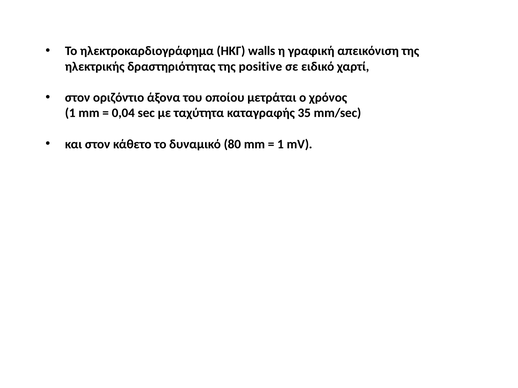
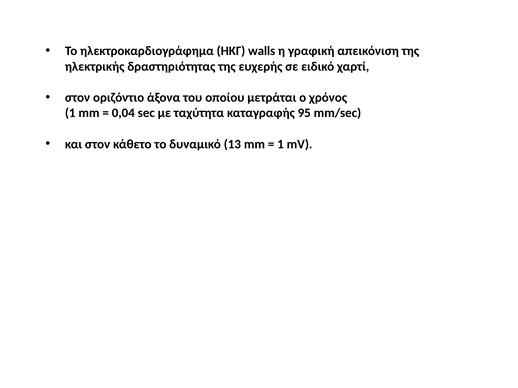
positive: positive -> ευχερής
35: 35 -> 95
80: 80 -> 13
